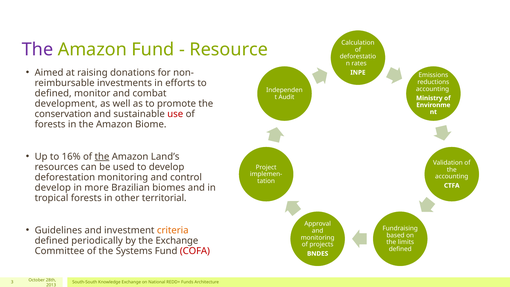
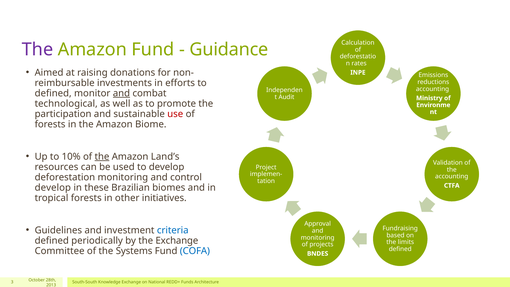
Resource: Resource -> Guidance
and at (121, 93) underline: none -> present
development: development -> technological
conservation: conservation -> participation
16%: 16% -> 10%
more: more -> these
territorial: territorial -> initiatives
criteria colour: orange -> blue
COFA colour: red -> blue
